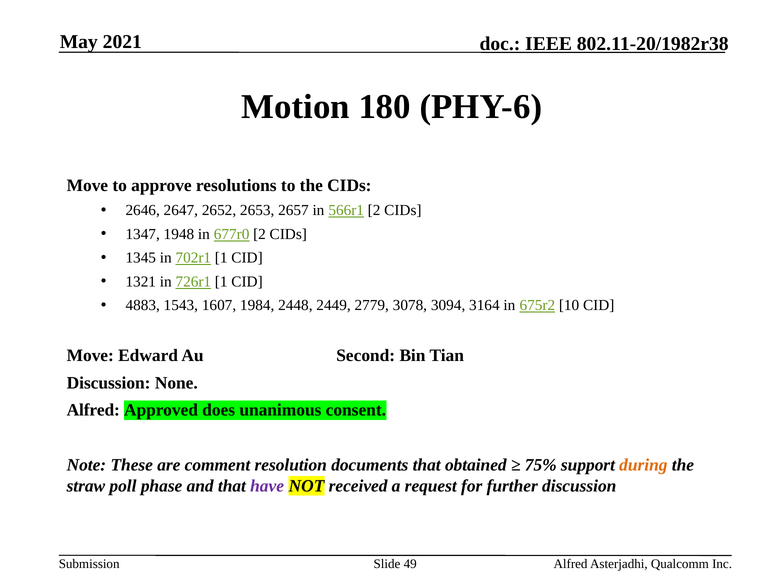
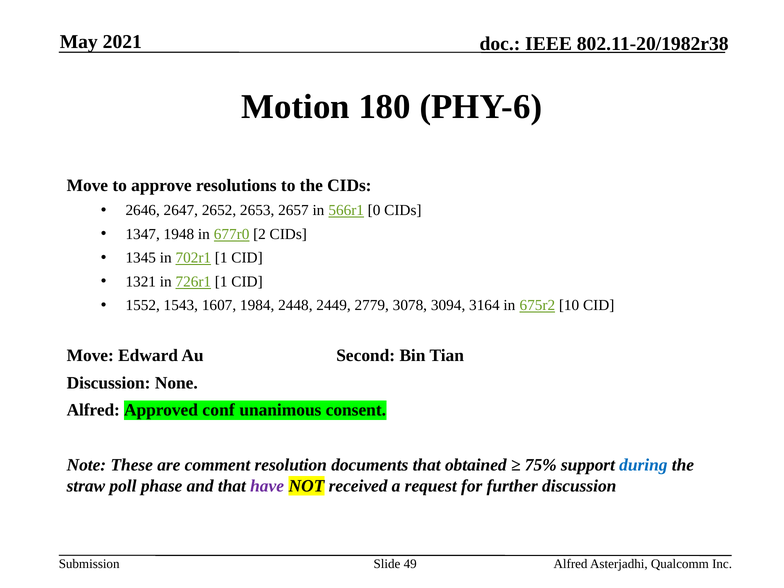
566r1 2: 2 -> 0
4883: 4883 -> 1552
does: does -> conf
during colour: orange -> blue
